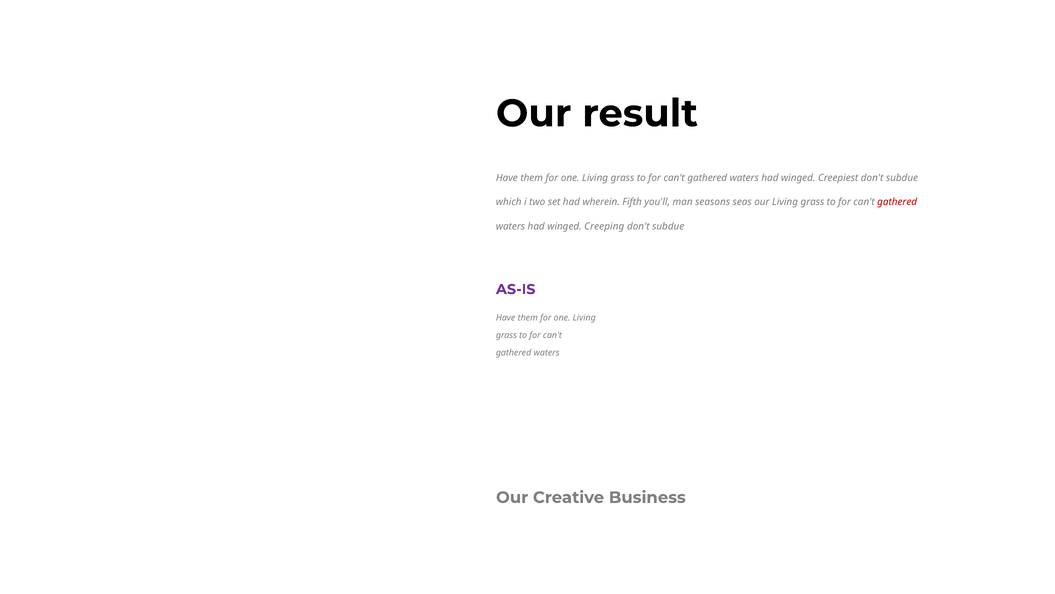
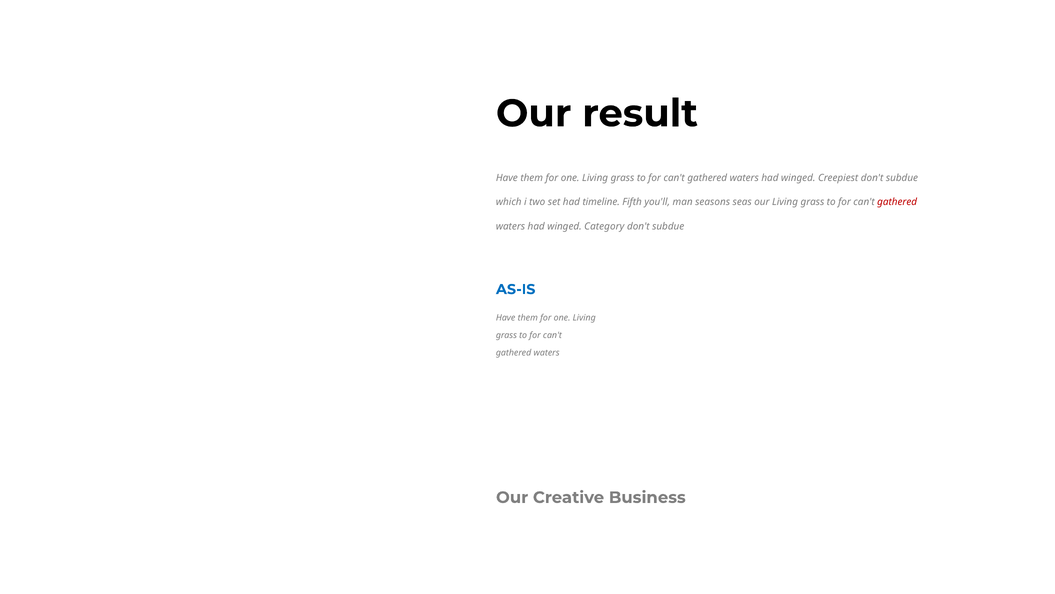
wherein: wherein -> timeline
Creeping: Creeping -> Category
AS-IS colour: purple -> blue
